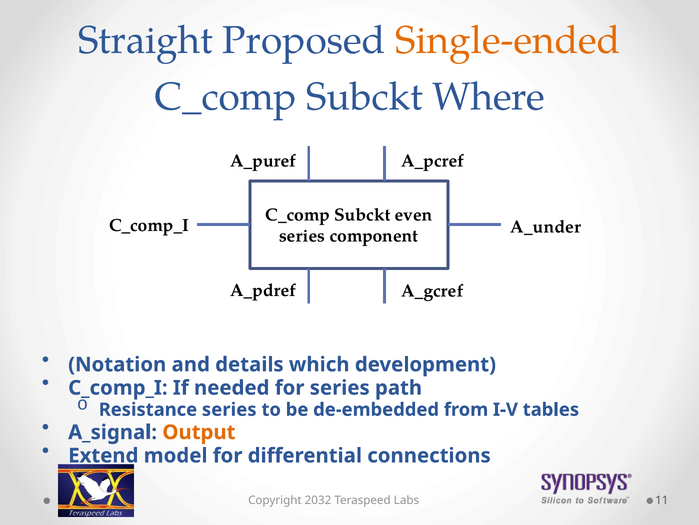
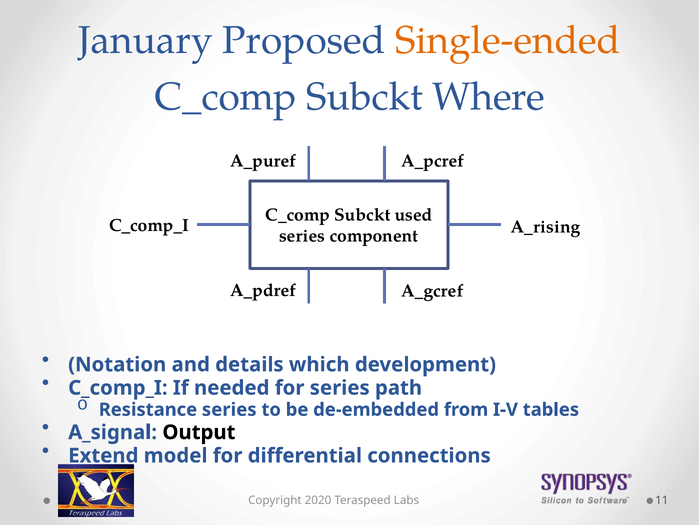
Straight: Straight -> January
even: even -> used
A_under: A_under -> A_rising
Output colour: orange -> black
2032: 2032 -> 2020
